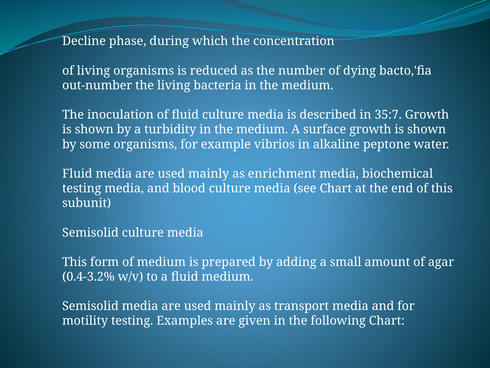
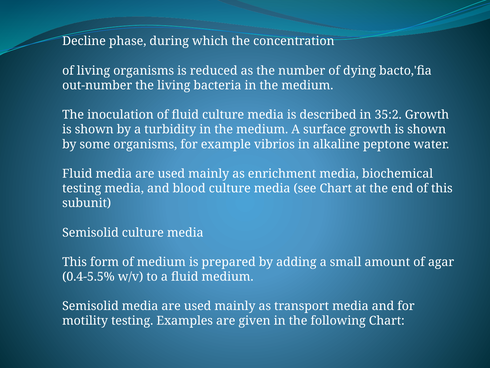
35:7: 35:7 -> 35:2
0.4-3.2%: 0.4-3.2% -> 0.4-5.5%
